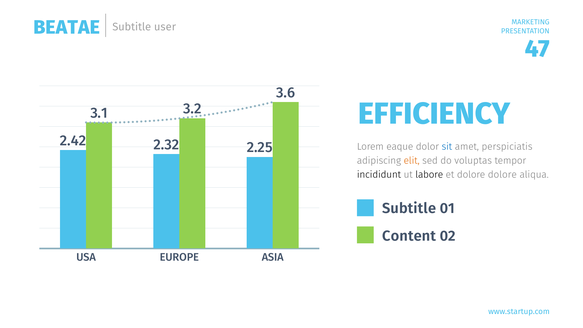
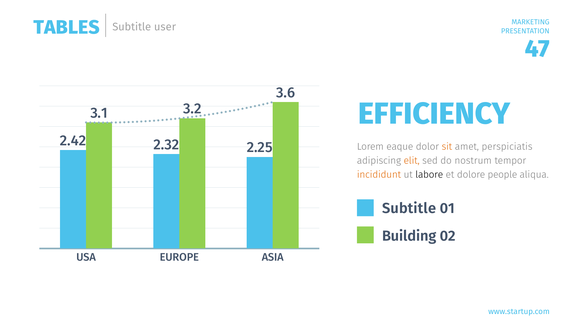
BEATAE: BEATAE -> TABLES
sit colour: blue -> orange
voluptas: voluptas -> nostrum
incididunt colour: black -> orange
dolore dolore: dolore -> people
Content: Content -> Building
